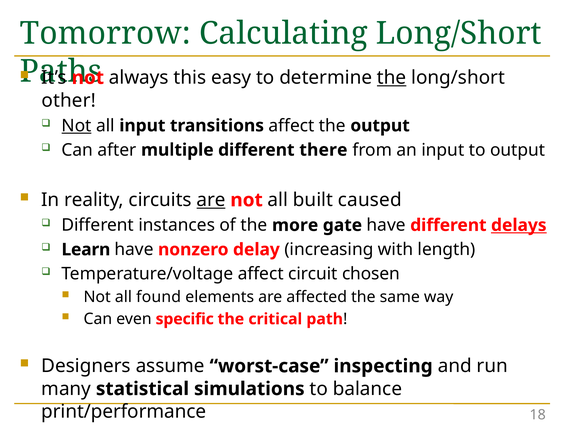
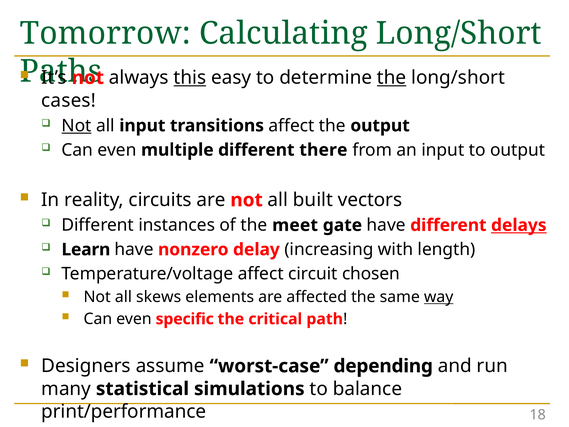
this underline: none -> present
other: other -> cases
after at (117, 150): after -> even
are at (211, 200) underline: present -> none
caused: caused -> vectors
more: more -> meet
found: found -> skews
way underline: none -> present
inspecting: inspecting -> depending
